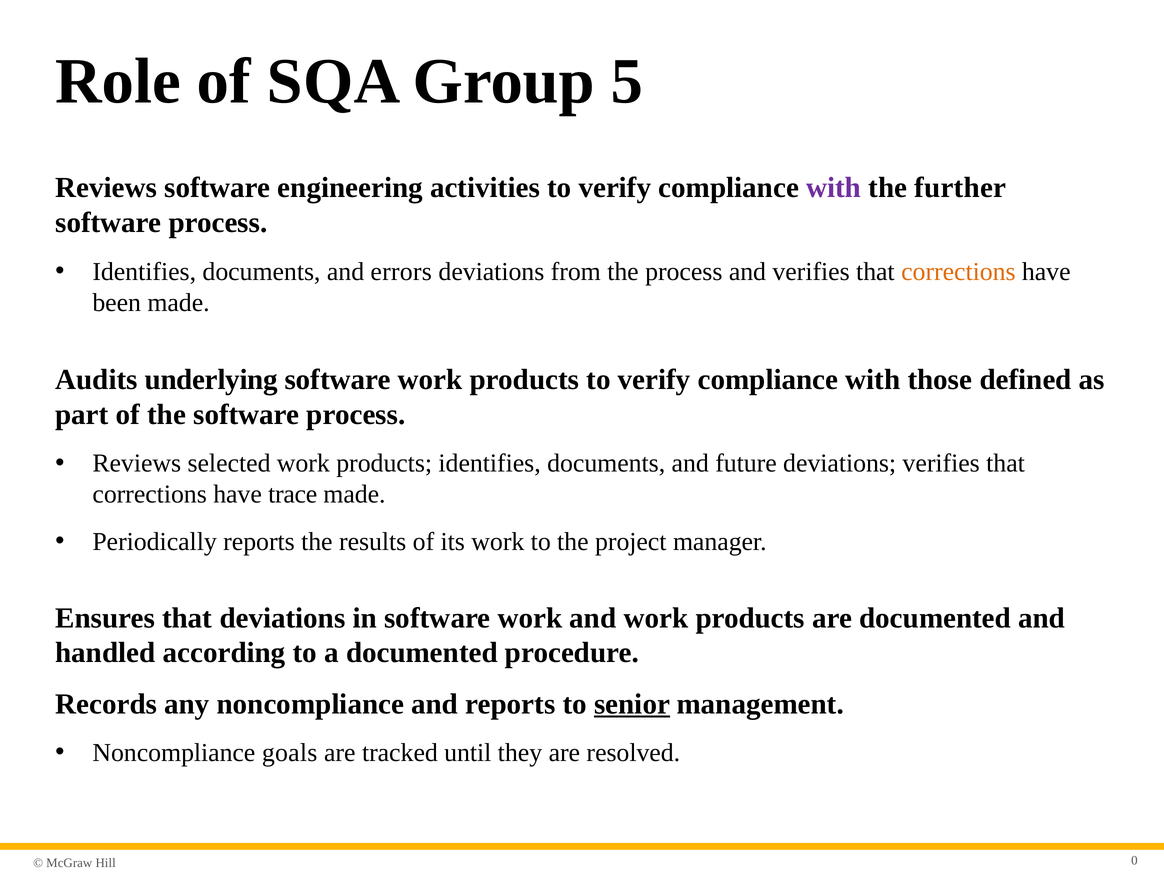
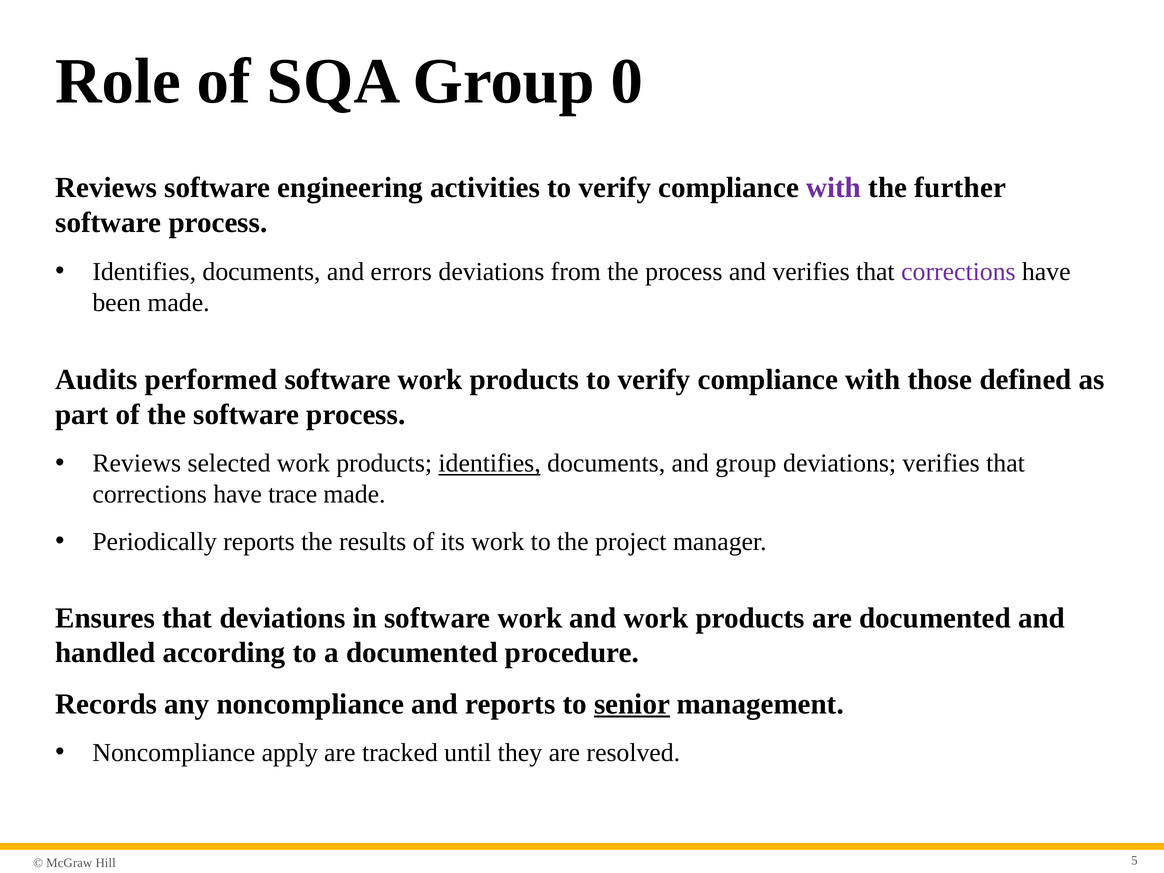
5: 5 -> 0
corrections at (958, 272) colour: orange -> purple
underlying: underlying -> performed
identifies at (490, 463) underline: none -> present
and future: future -> group
goals: goals -> apply
0: 0 -> 5
